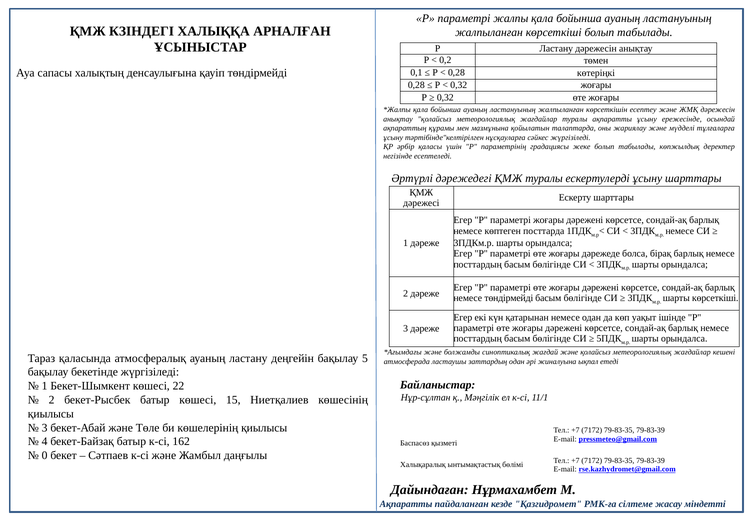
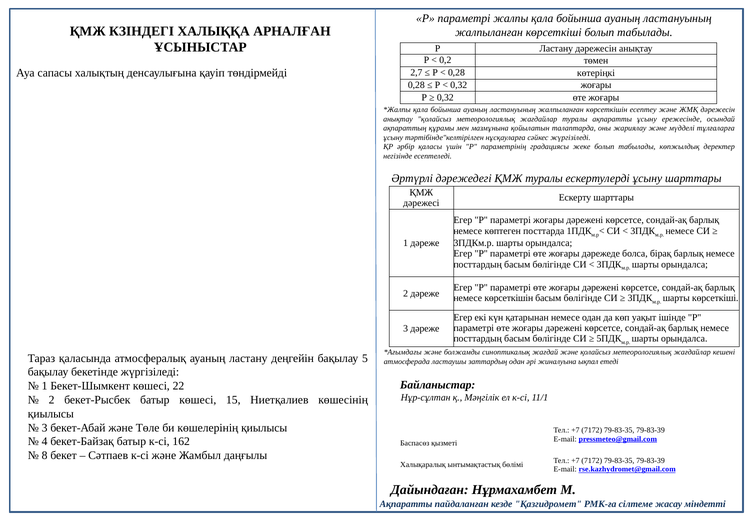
0,1: 0,1 -> 2,7
немесе төндірмейді: төндірмейді -> көрсеткішін
0: 0 -> 8
